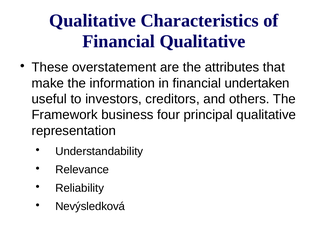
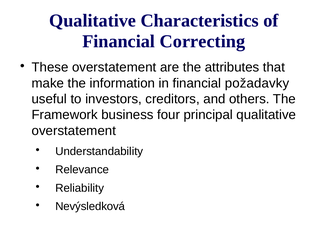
Financial Qualitative: Qualitative -> Correcting
undertaken: undertaken -> požadavky
representation at (74, 131): representation -> overstatement
